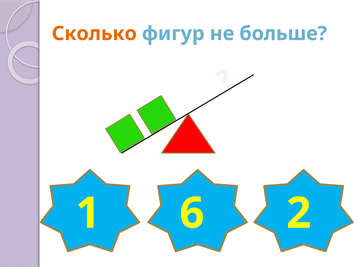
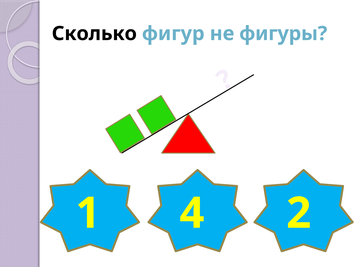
Сколько colour: orange -> black
больше: больше -> фигуры
6: 6 -> 4
